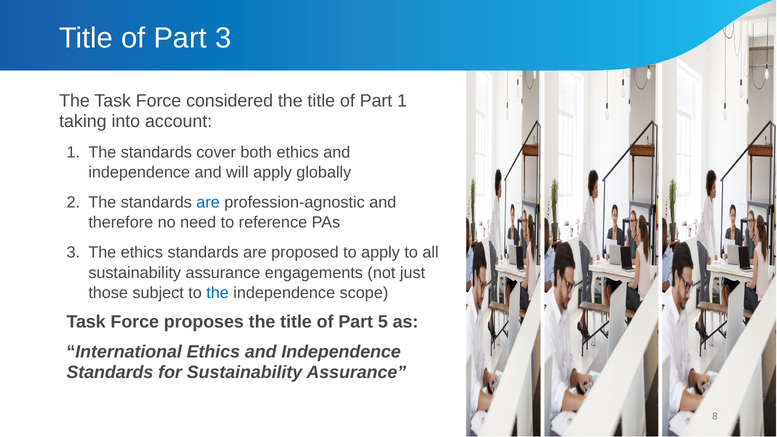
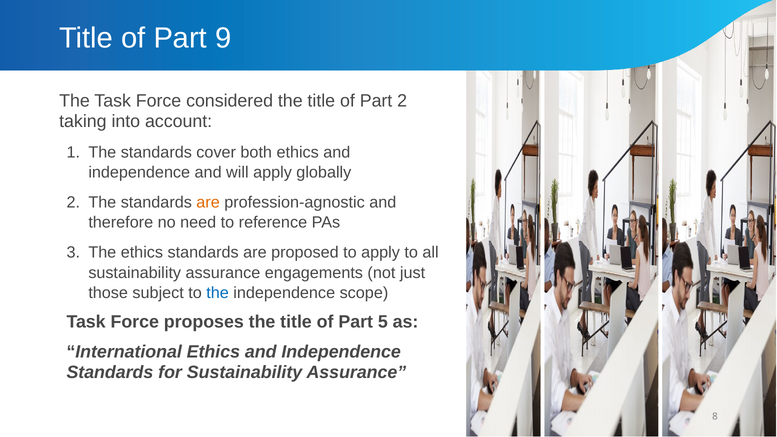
Part 3: 3 -> 9
Part 1: 1 -> 2
are at (208, 202) colour: blue -> orange
